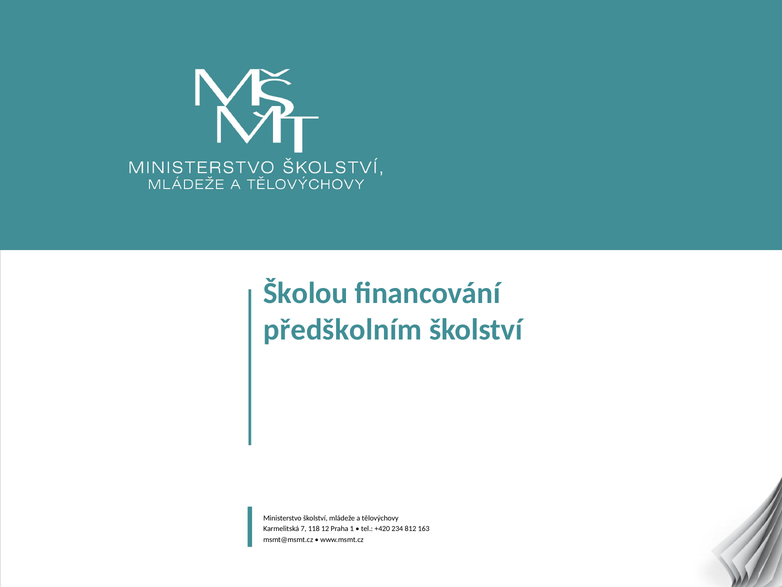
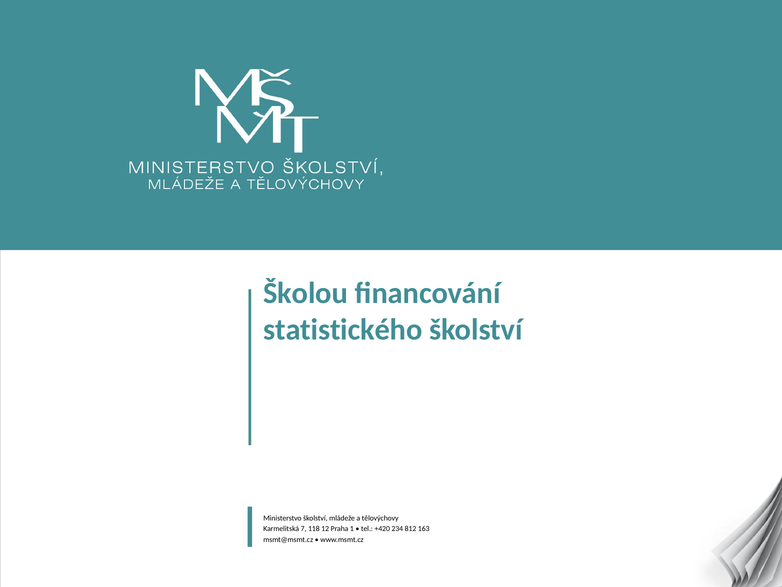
předškolním: předškolním -> statistického
